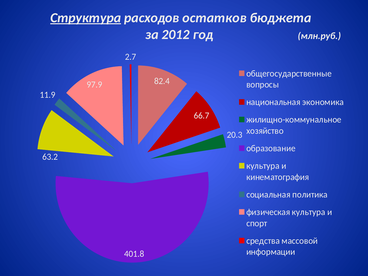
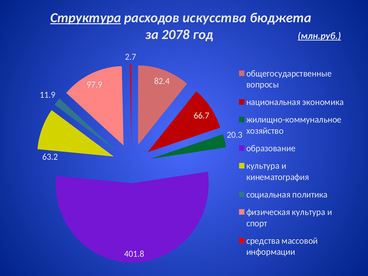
остатков: остатков -> искусства
2012: 2012 -> 2078
млн.руб underline: none -> present
